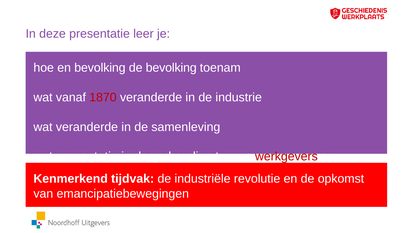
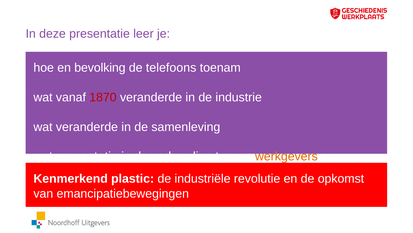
de bevolking: bevolking -> telefoons
werkgevers colour: red -> orange
tijdvak: tijdvak -> plastic
